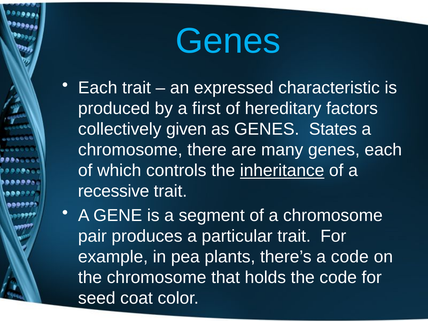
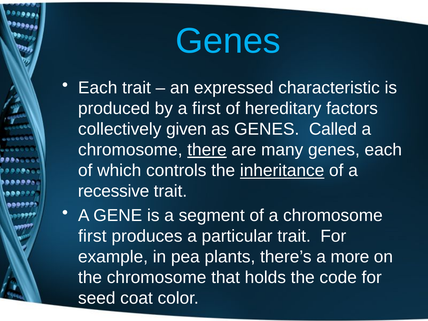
States: States -> Called
there underline: none -> present
pair at (92, 236): pair -> first
a code: code -> more
